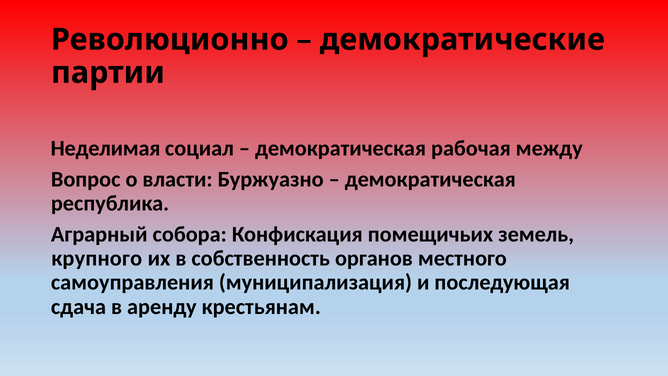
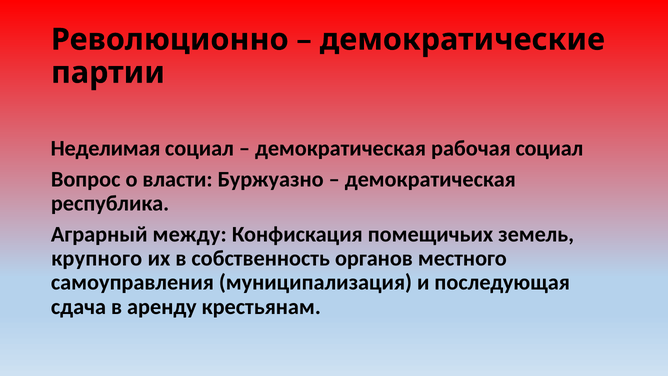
рабочая между: между -> социал
собора: собора -> между
